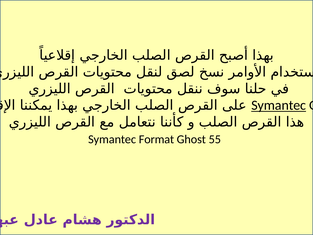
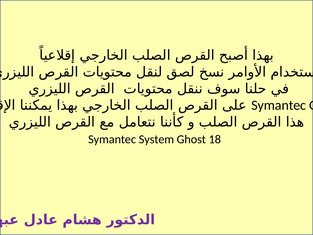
Symantec at (279, 105) underline: present -> none
Format: Format -> System
55: 55 -> 18
